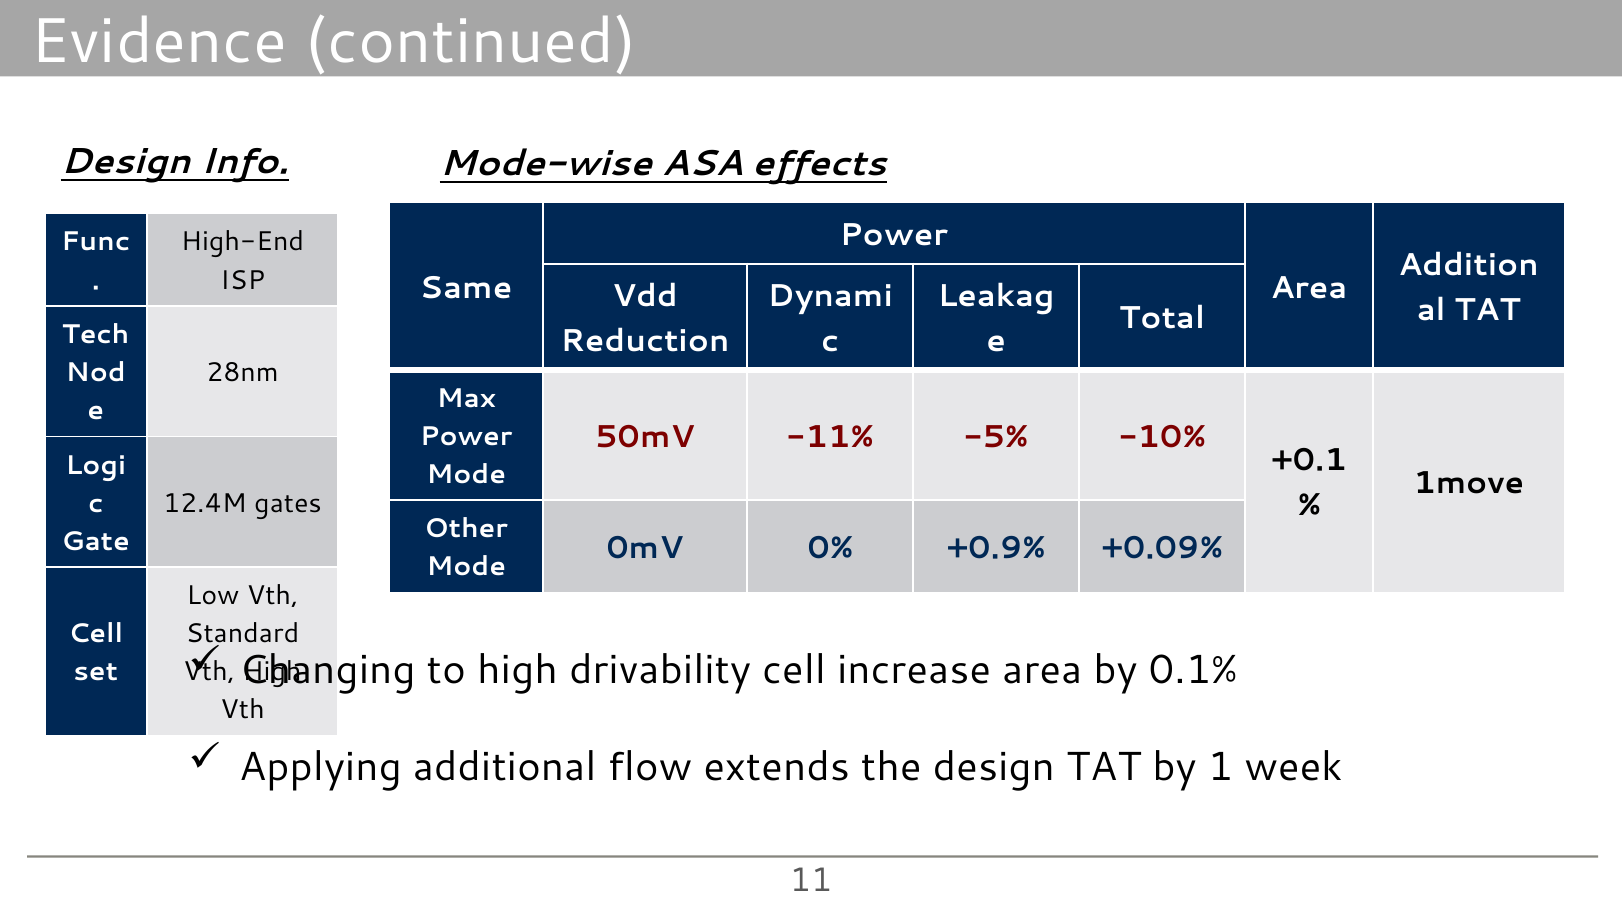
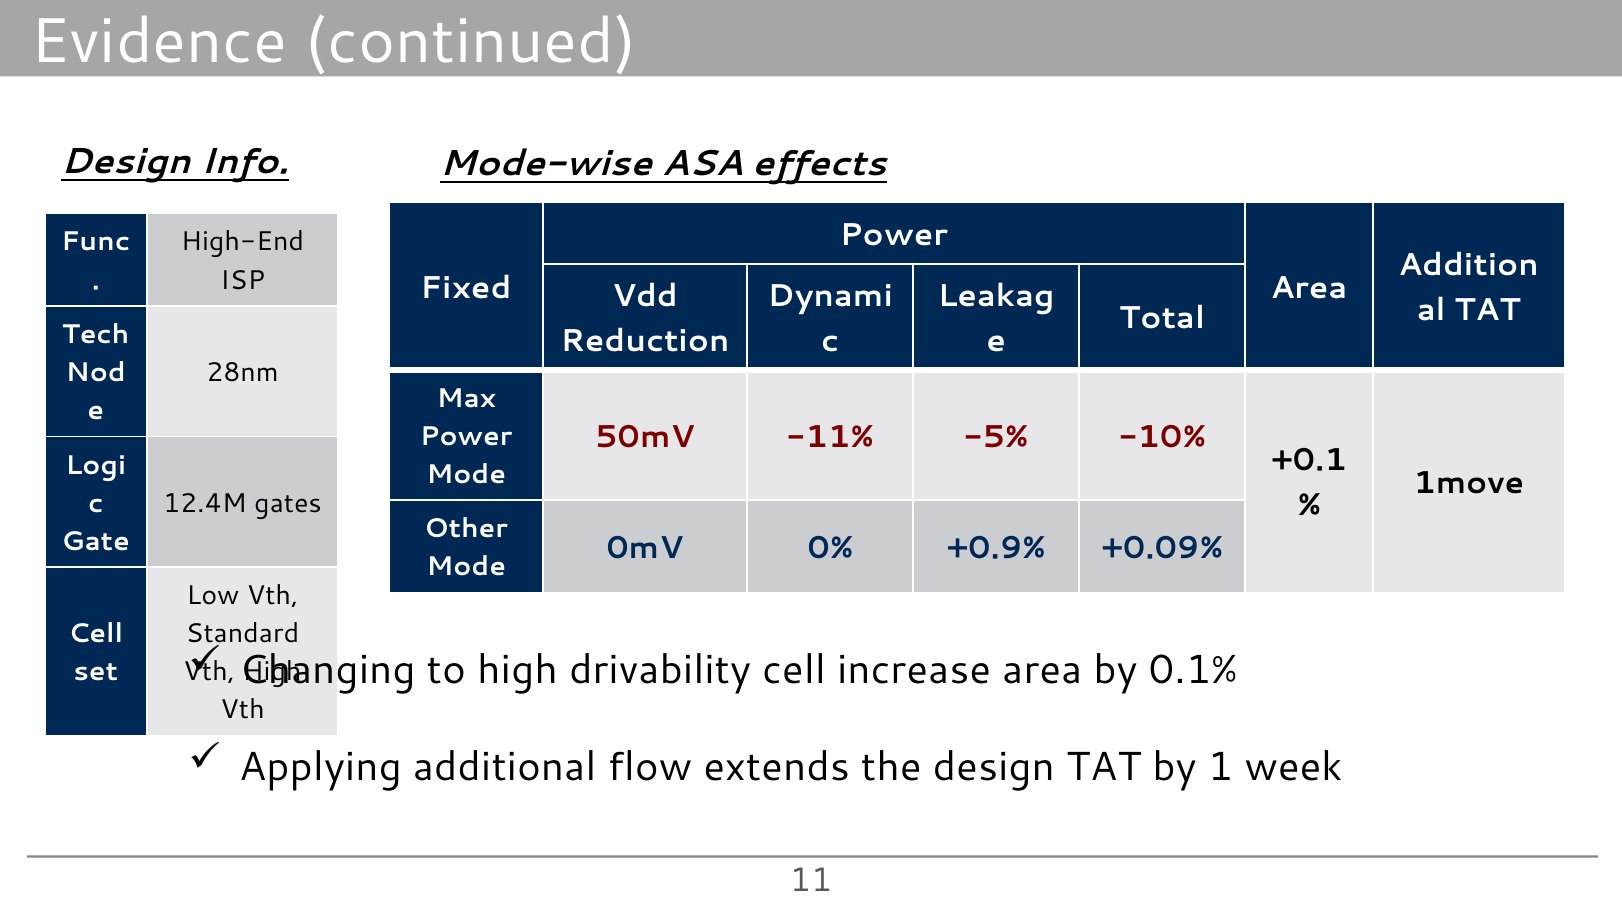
Same: Same -> Fixed
